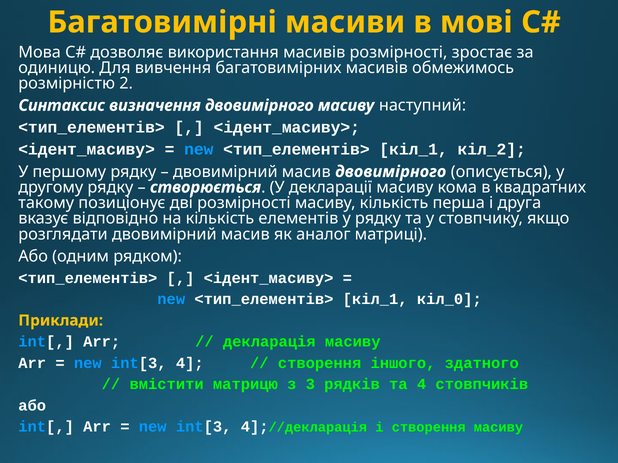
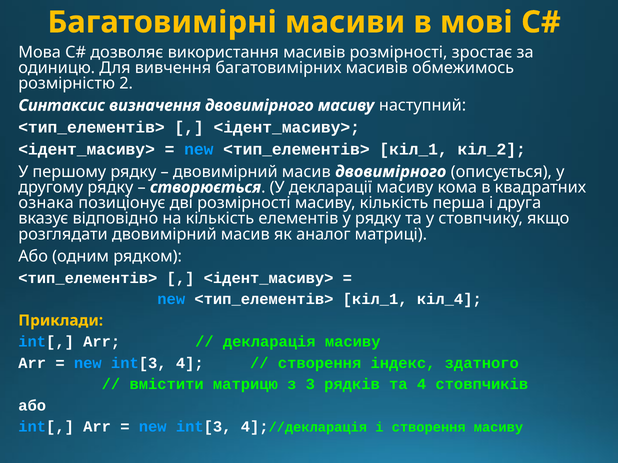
такому: такому -> ознака
кіл_0: кіл_0 -> кіл_4
іншого: іншого -> індекс
